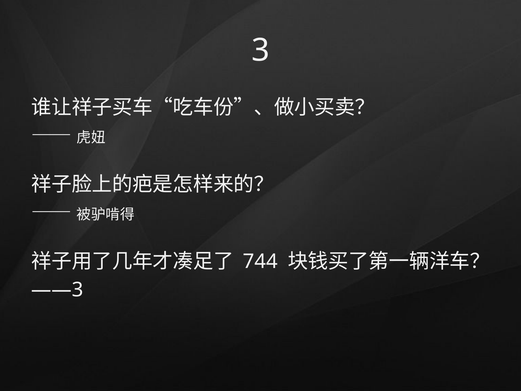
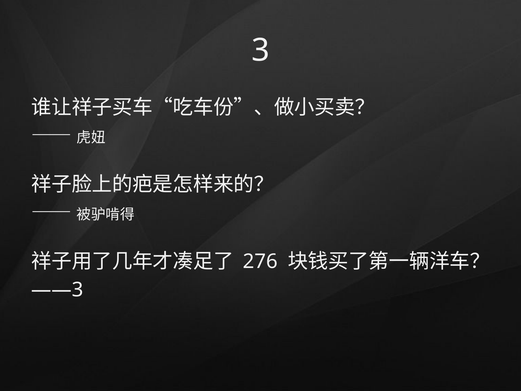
744: 744 -> 276
